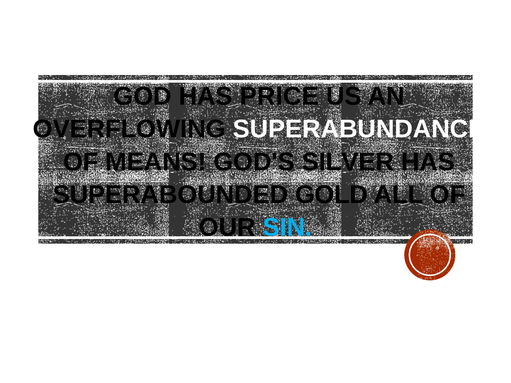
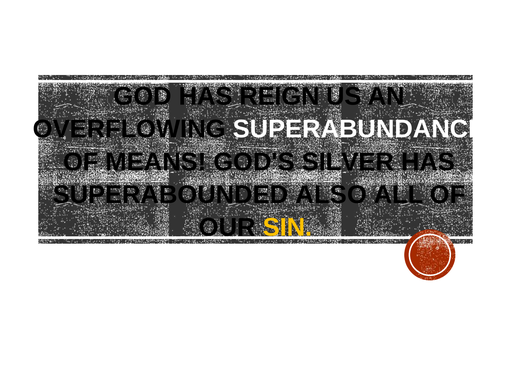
PRICE: PRICE -> REIGN
GOLD: GOLD -> ALSO
SIN colour: light blue -> yellow
